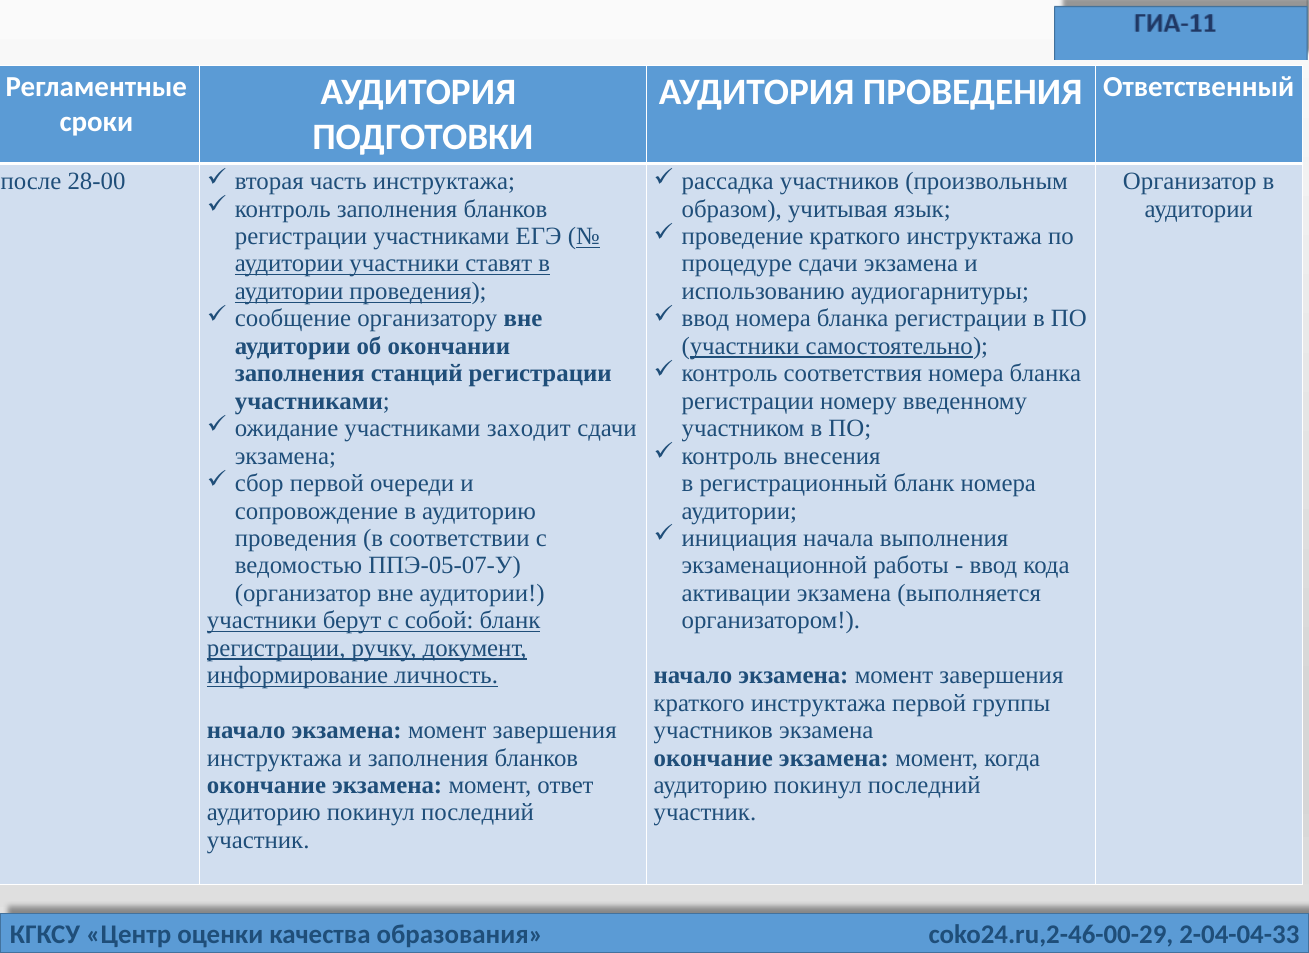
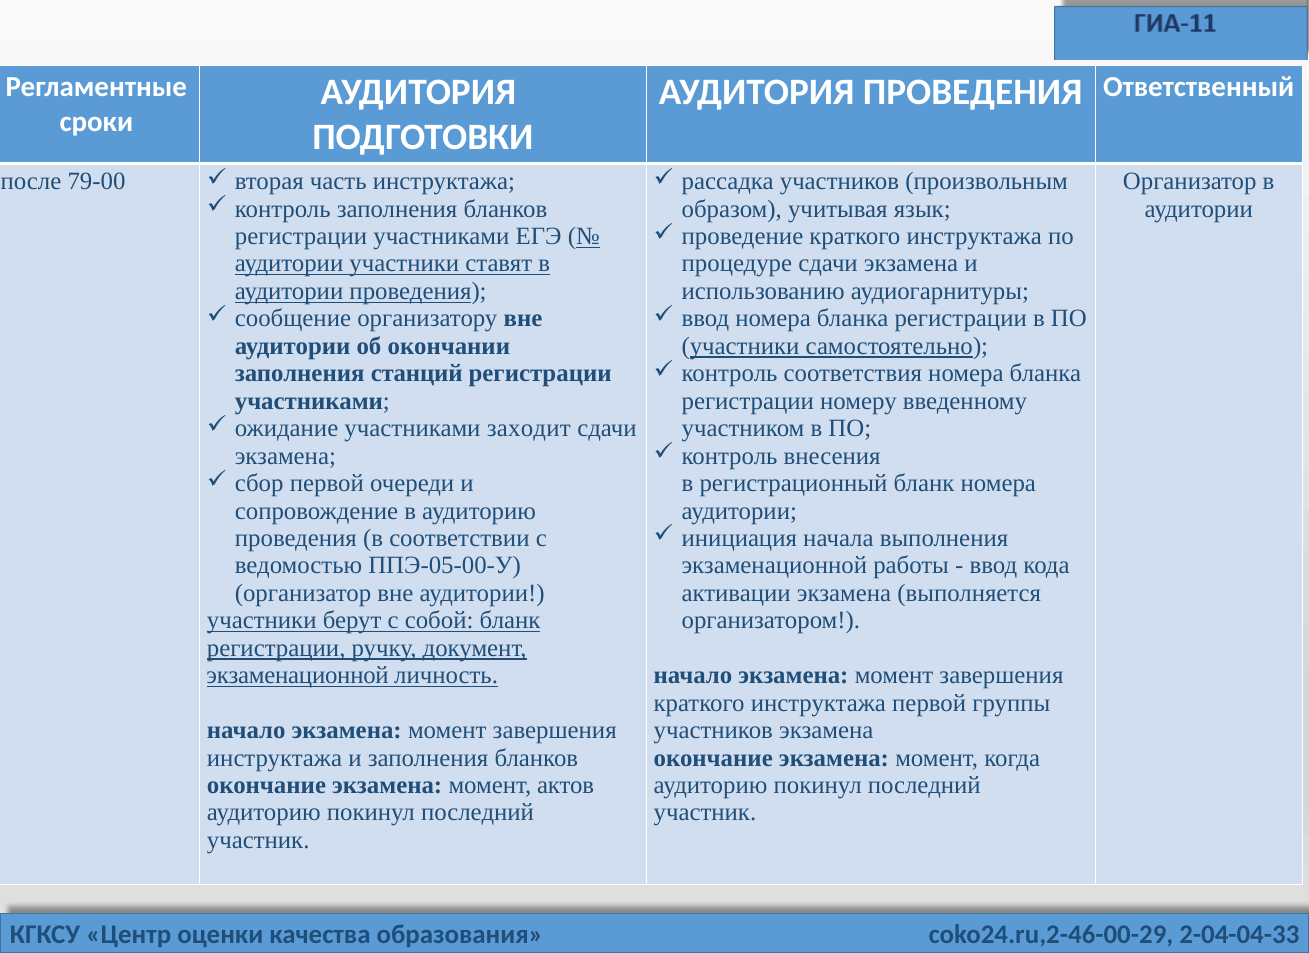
28-00: 28-00 -> 79-00
ППЭ-05-07-У: ППЭ-05-07-У -> ППЭ-05-00-У
информирование at (297, 676): информирование -> экзаменационной
ответ: ответ -> актов
